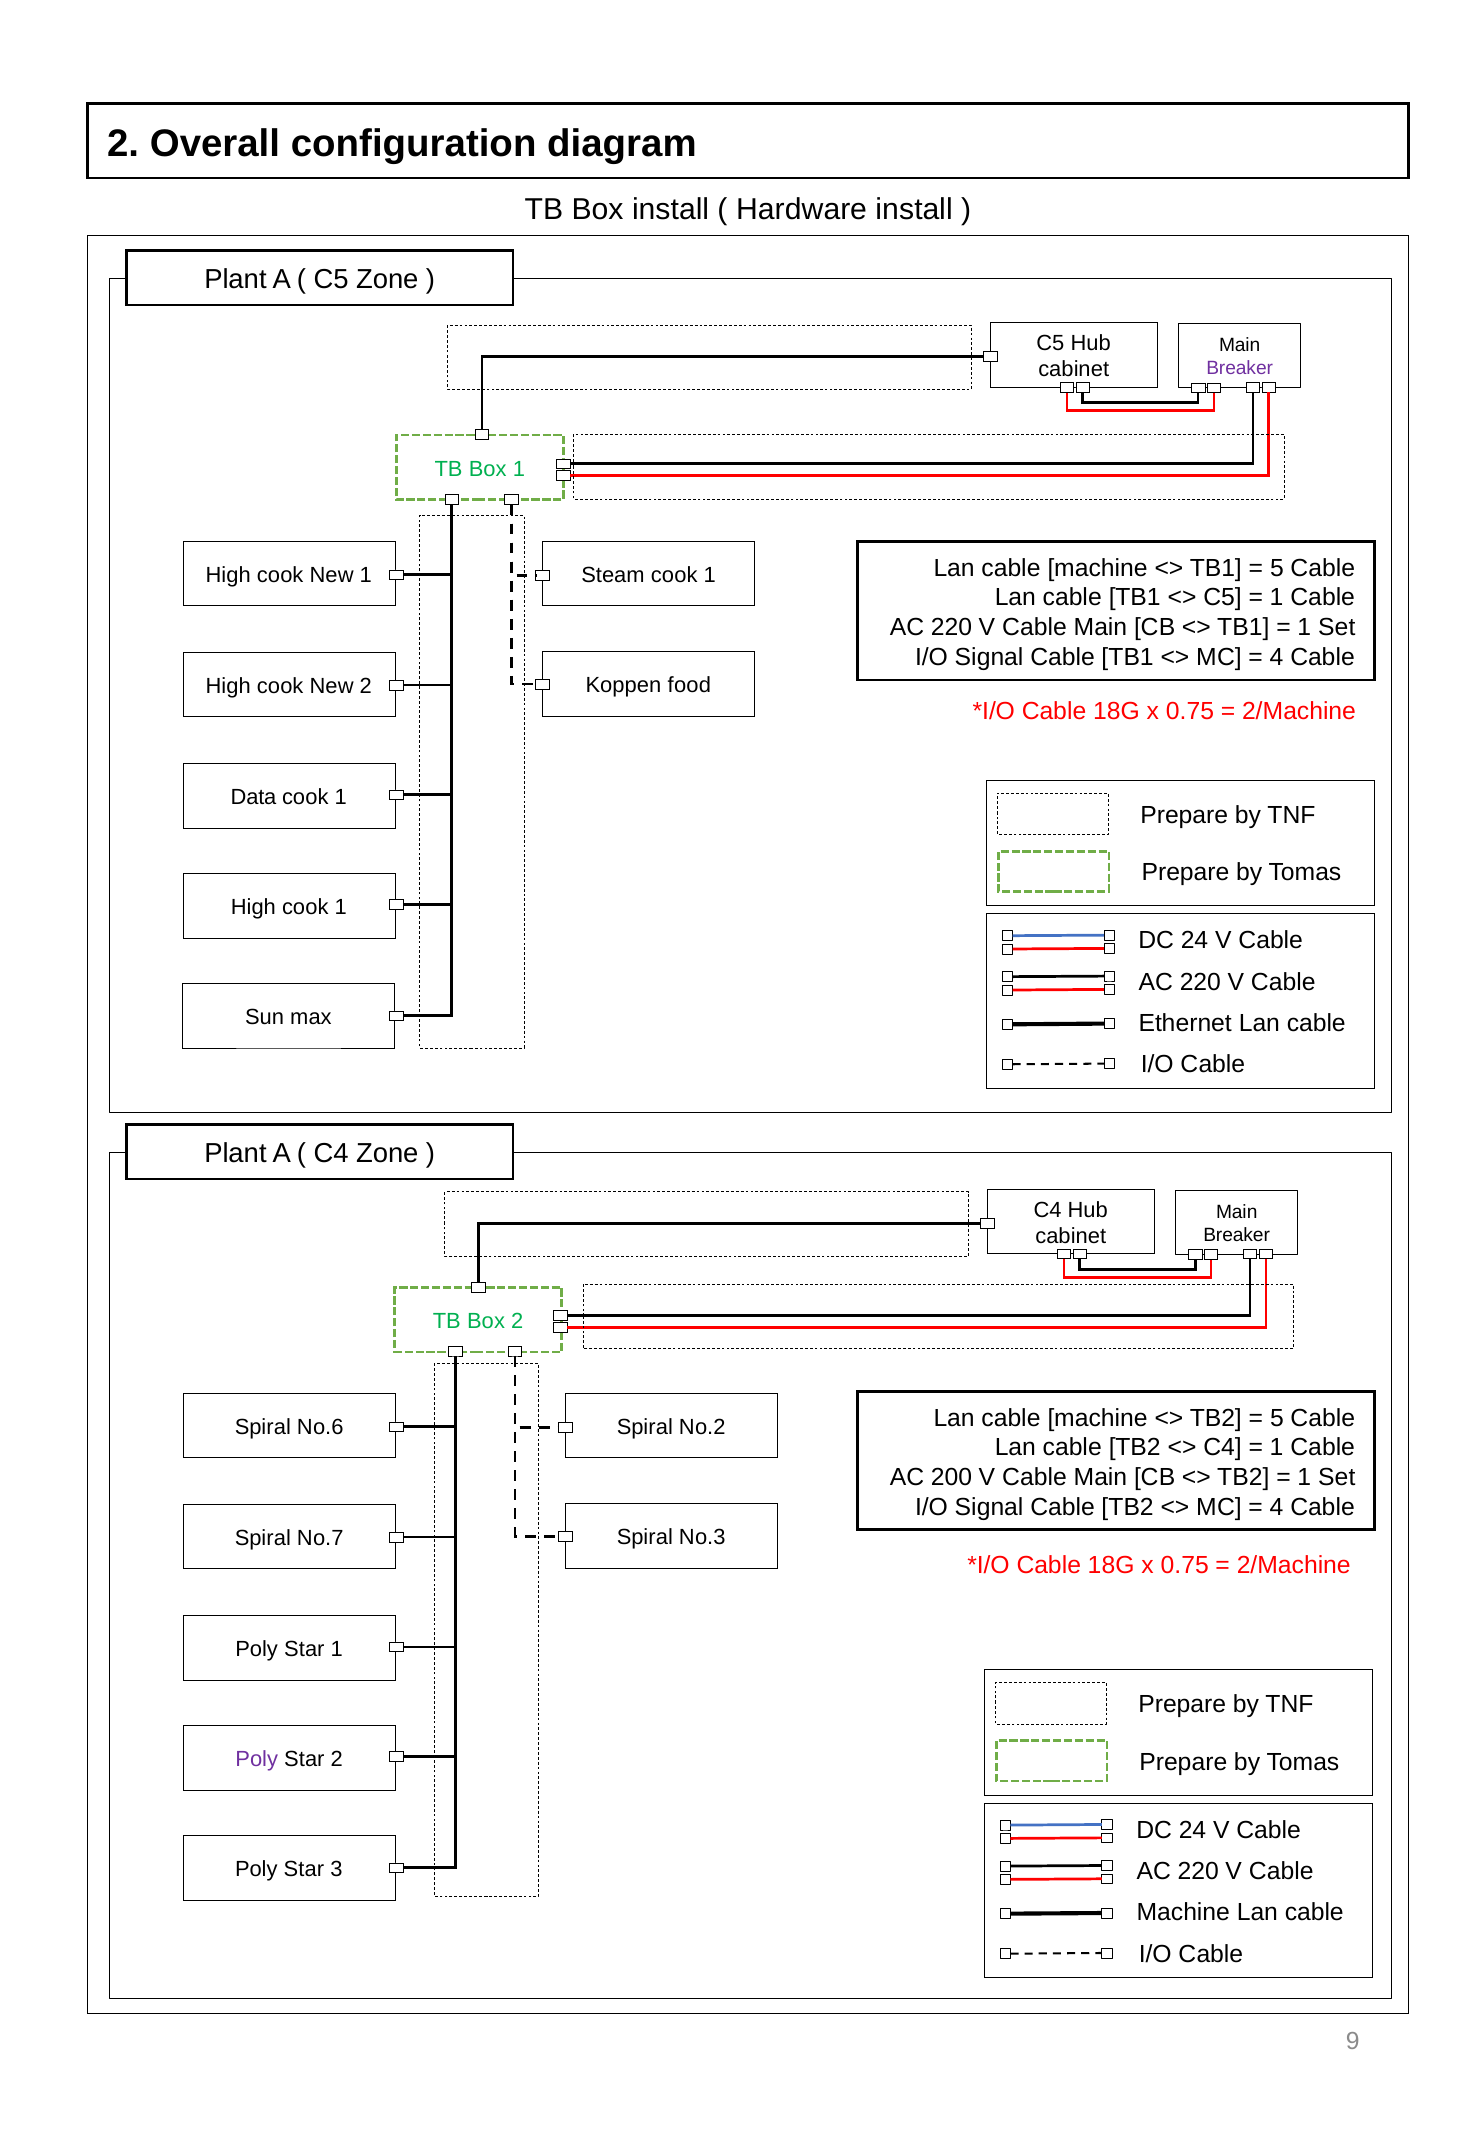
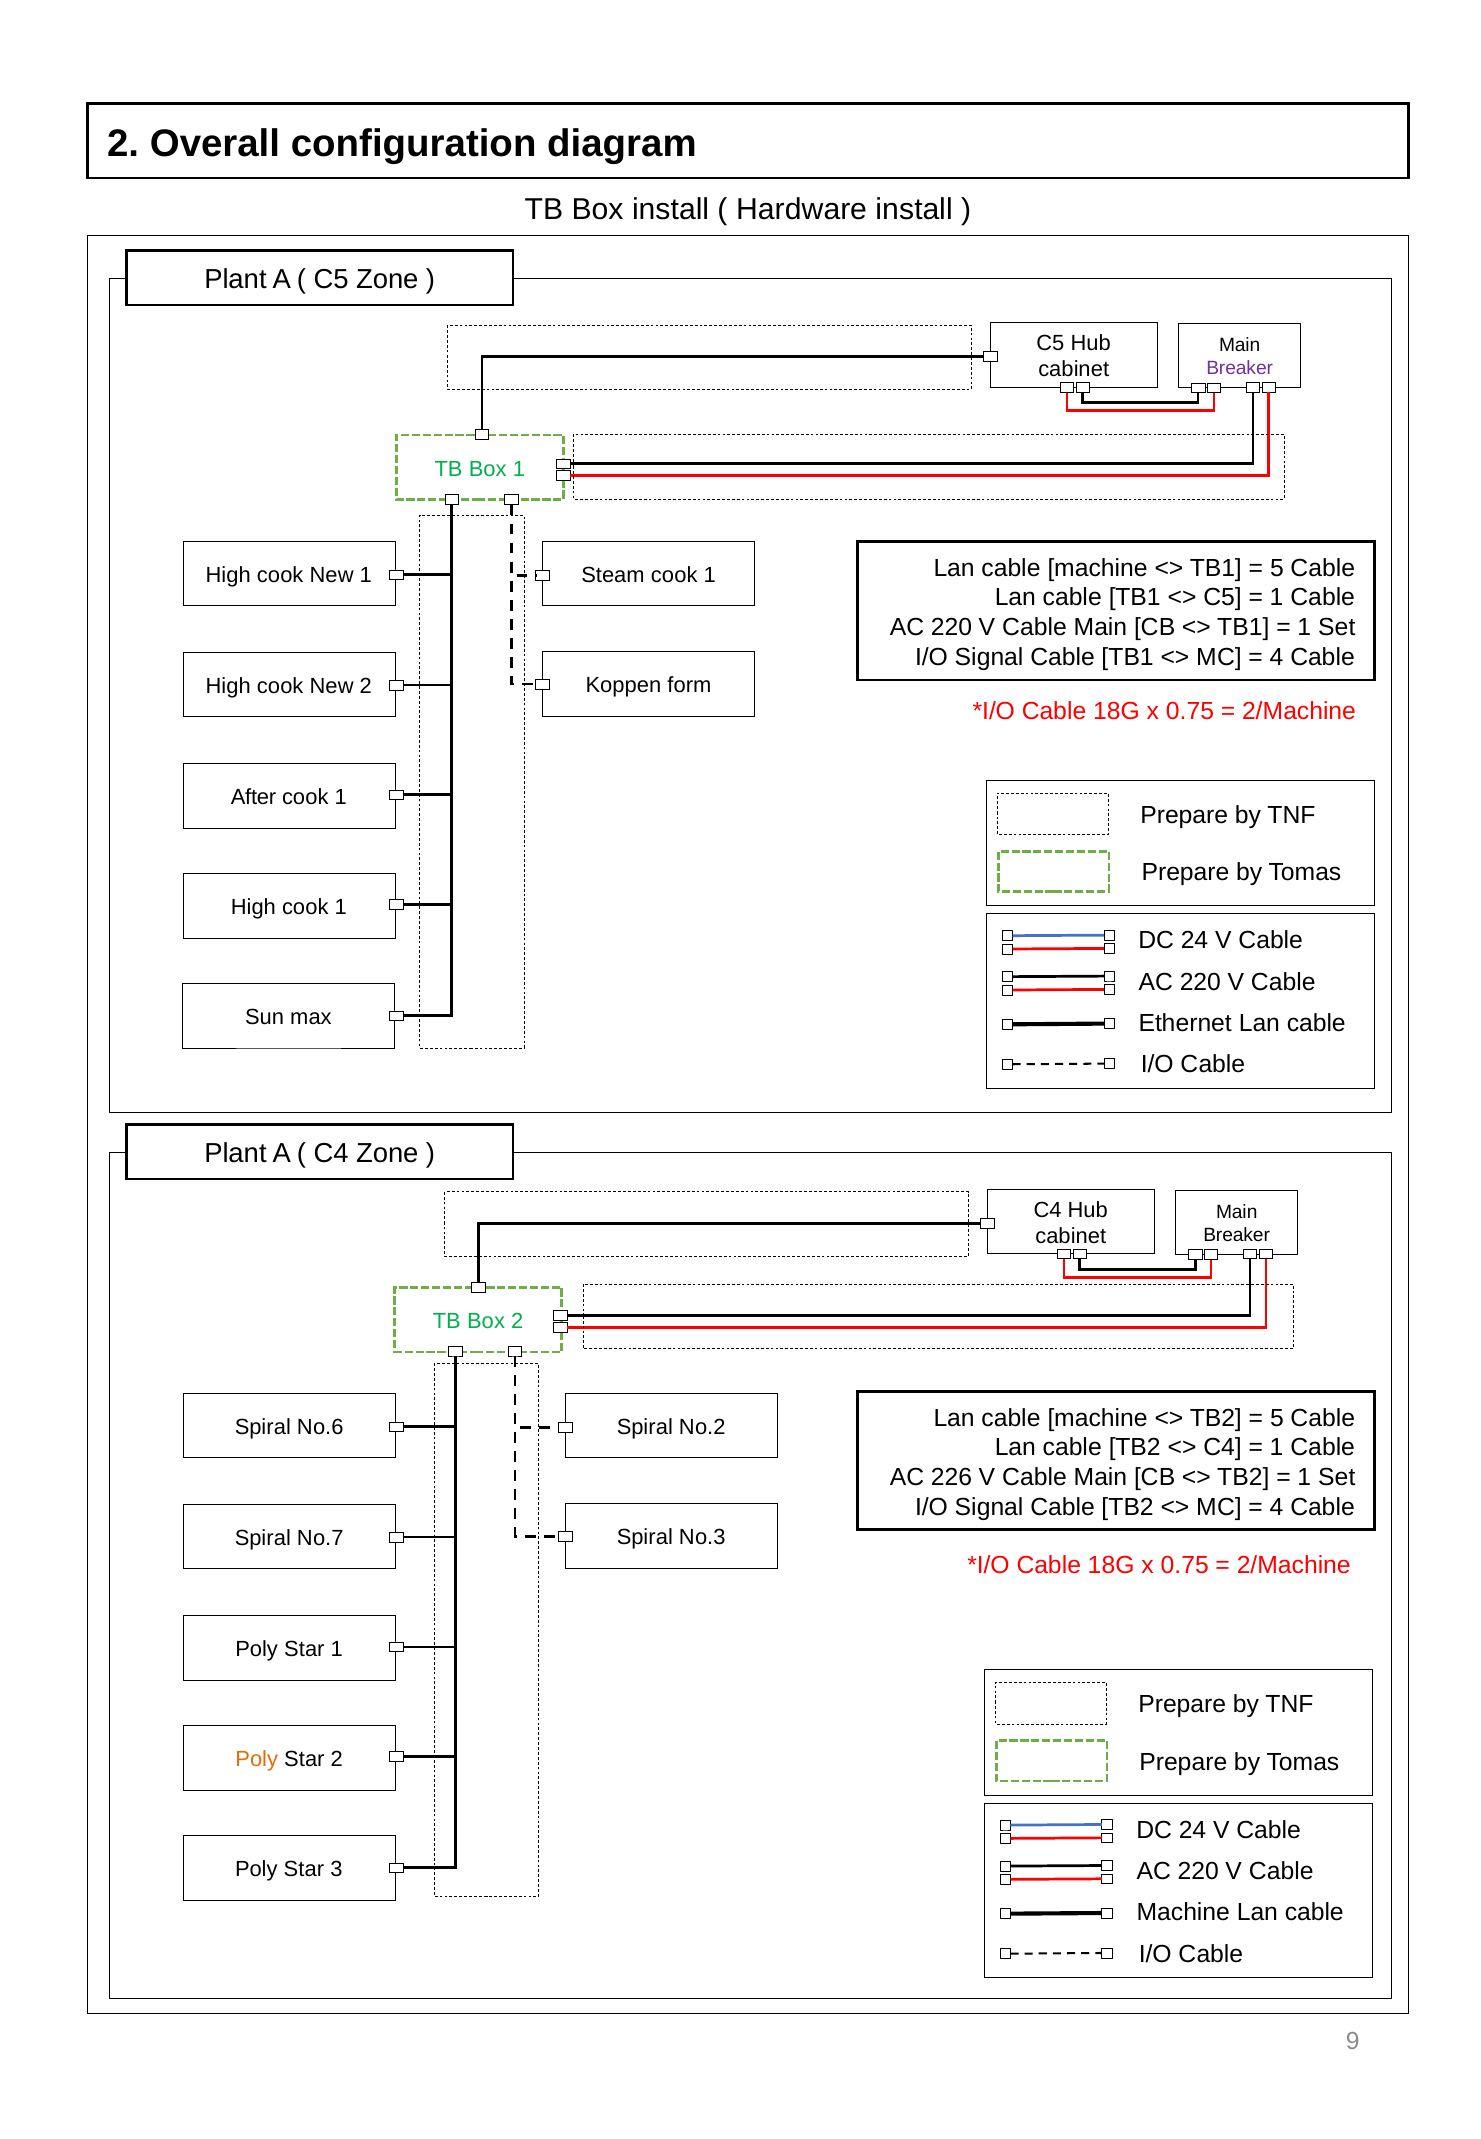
food: food -> form
Data: Data -> After
200: 200 -> 226
Poly at (257, 1759) colour: purple -> orange
